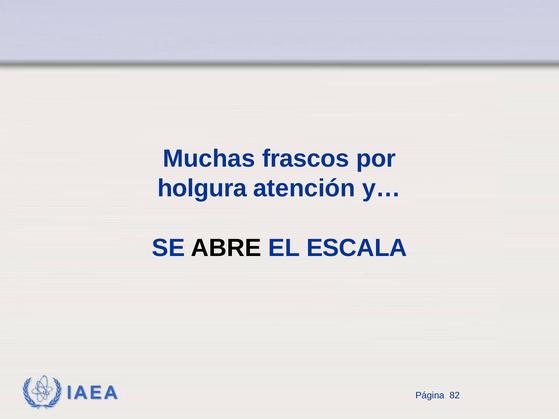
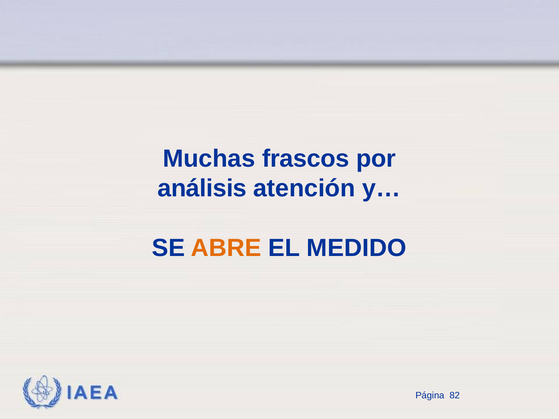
holgura: holgura -> análisis
ABRE colour: black -> orange
ESCALA: ESCALA -> MEDIDO
